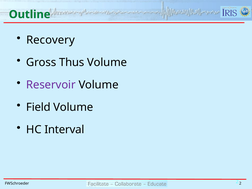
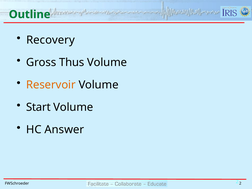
Reservoir colour: purple -> orange
Field: Field -> Start
Interval: Interval -> Answer
